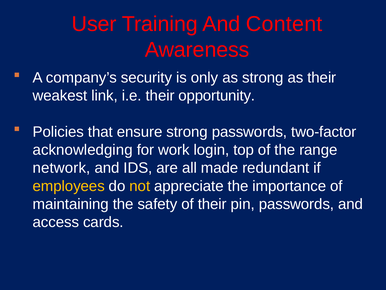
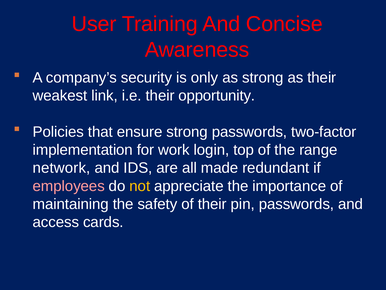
Content: Content -> Concise
acknowledging: acknowledging -> implementation
employees colour: yellow -> pink
